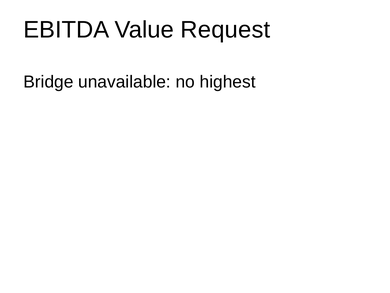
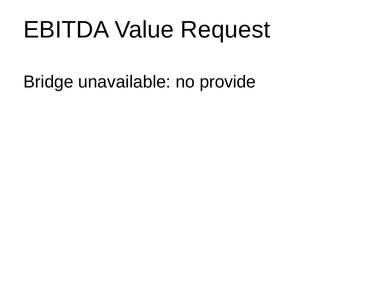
highest: highest -> provide
